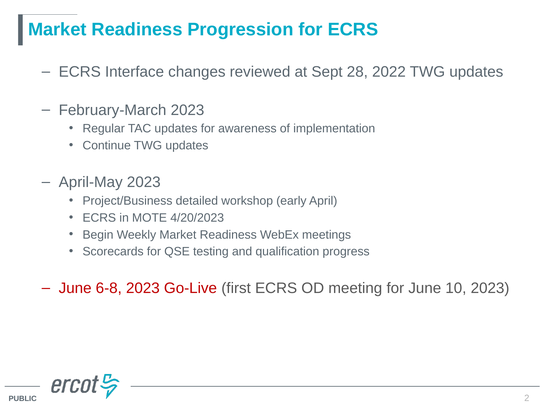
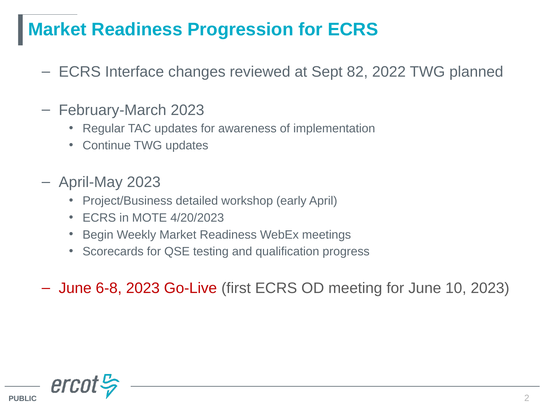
28: 28 -> 82
2022 TWG updates: updates -> planned
